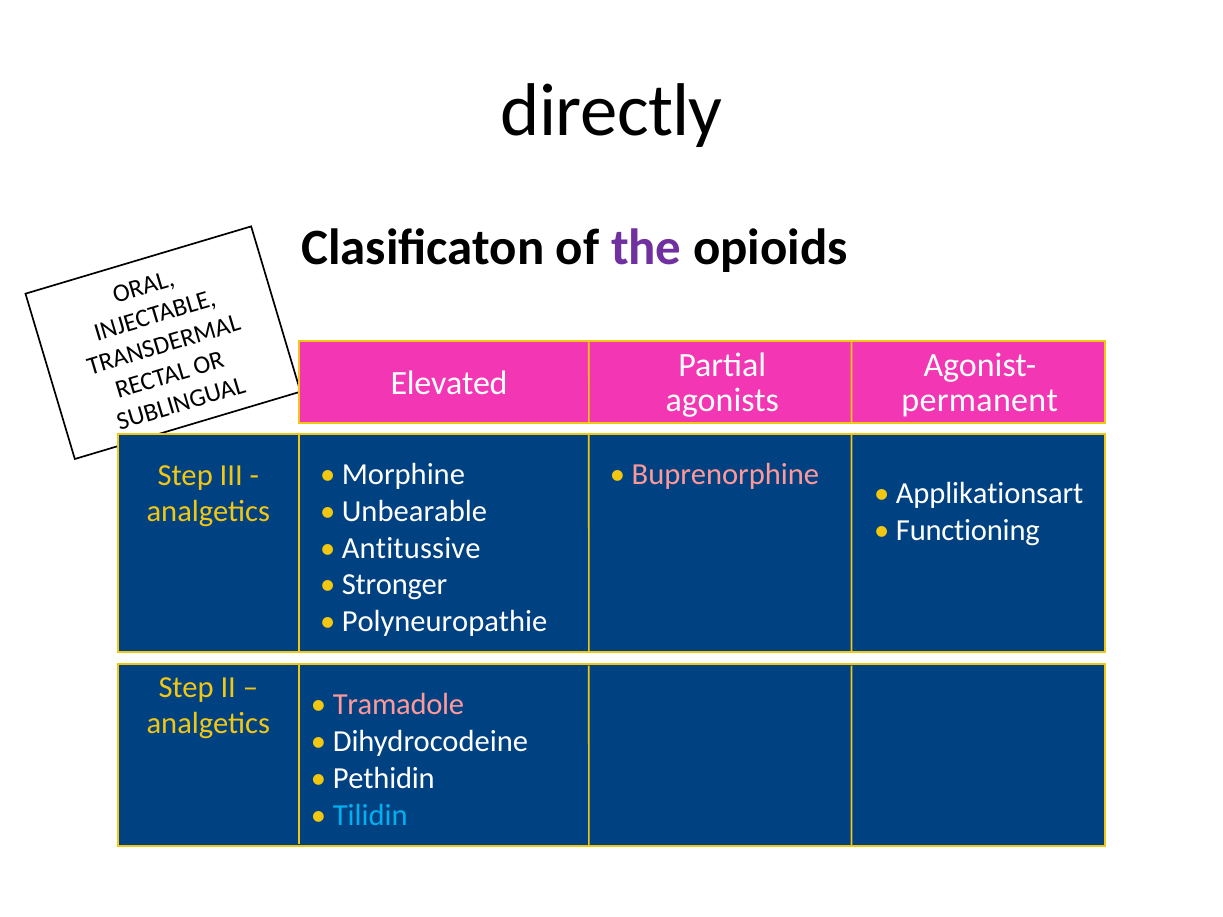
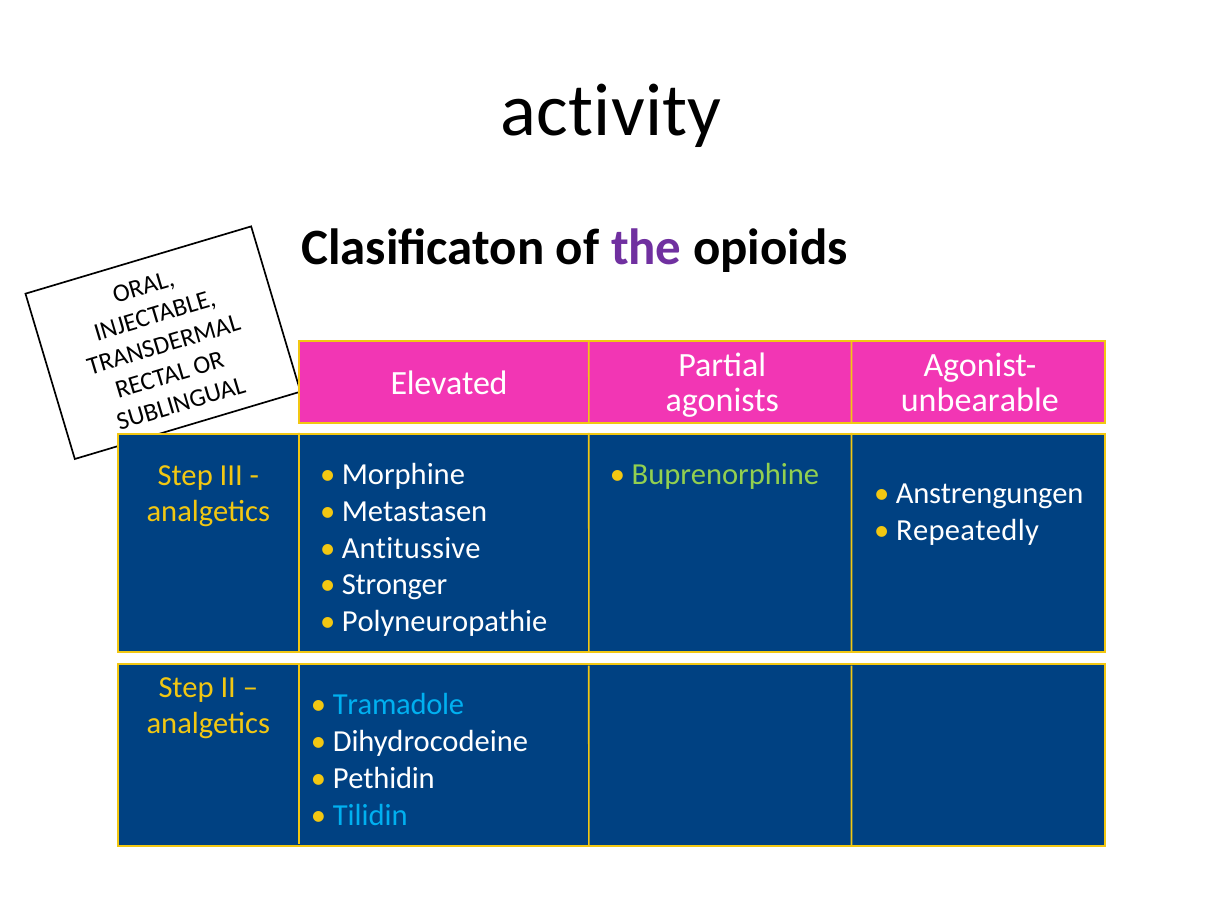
directly: directly -> activity
permanent: permanent -> unbearable
Buprenorphine colour: pink -> light green
Applikationsart: Applikationsart -> Anstrengungen
Unbearable: Unbearable -> Metastasen
Functioning: Functioning -> Repeatedly
Tramadole colour: pink -> light blue
